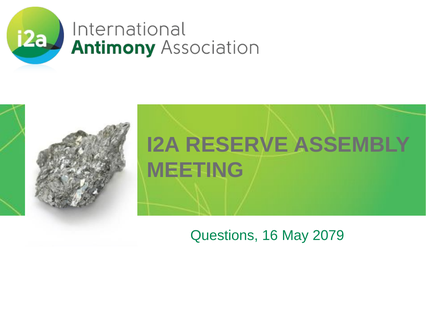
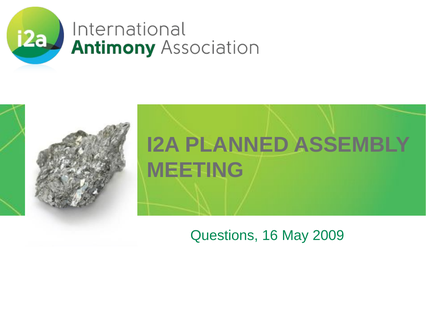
RESERVE: RESERVE -> PLANNED
2079: 2079 -> 2009
